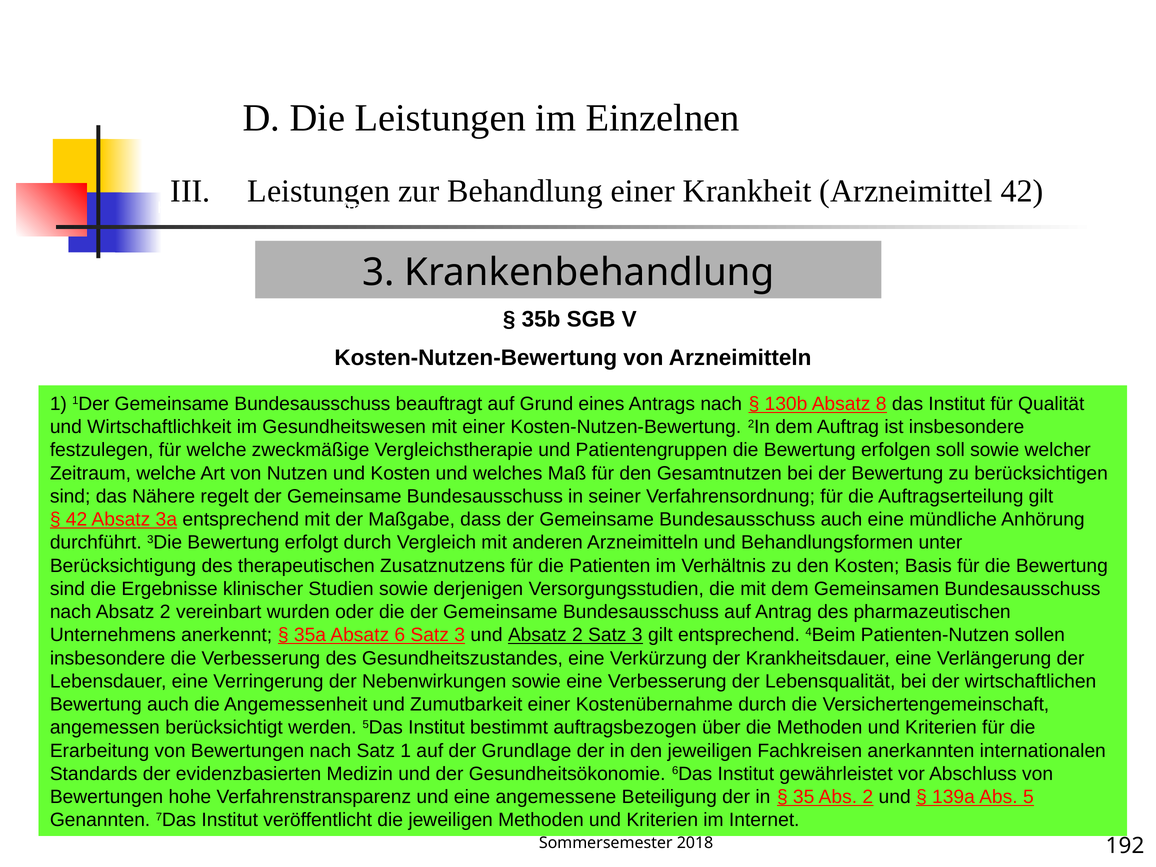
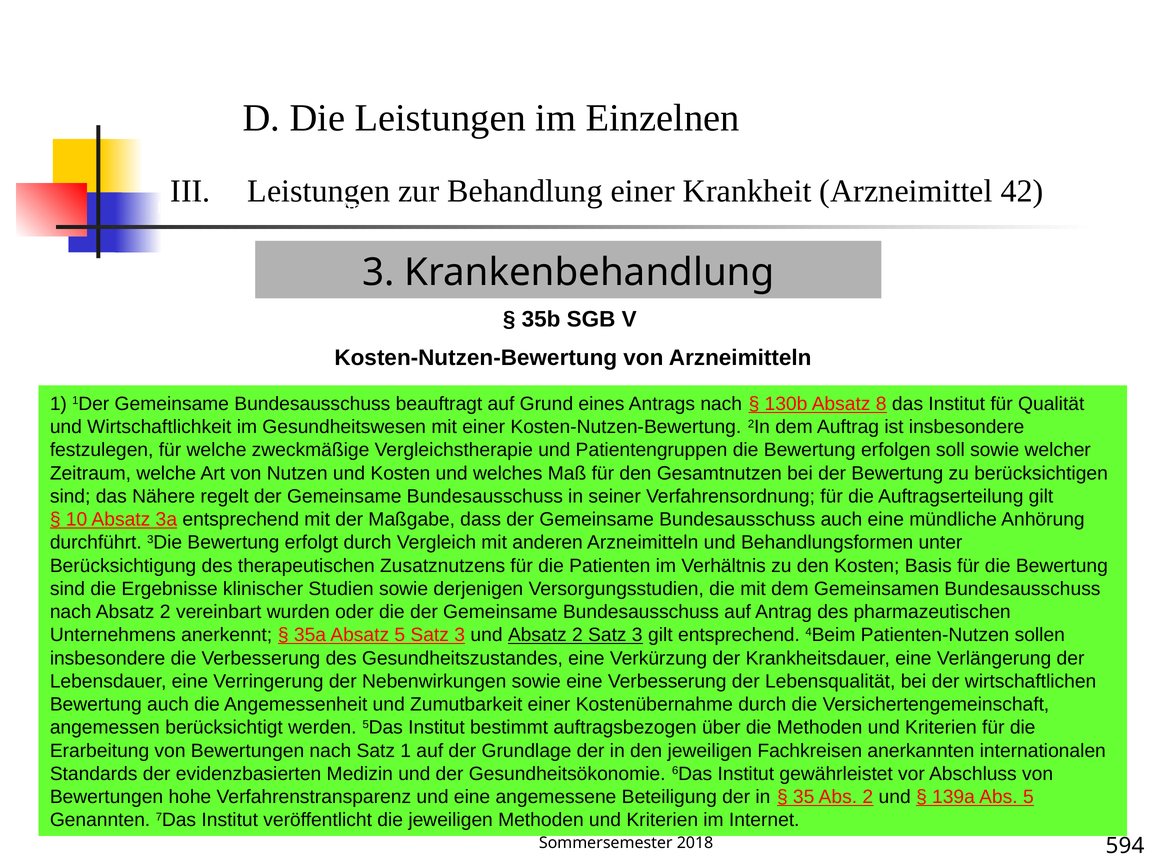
42 at (77, 519): 42 -> 10
Absatz 6: 6 -> 5
192: 192 -> 594
